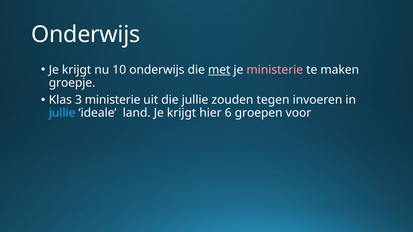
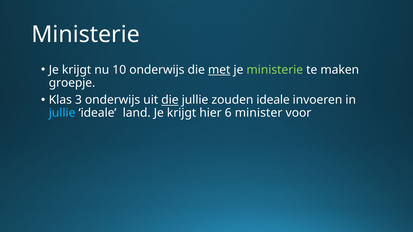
Onderwijs at (86, 35): Onderwijs -> Ministerie
ministerie at (275, 70) colour: pink -> light green
3 ministerie: ministerie -> onderwijs
die at (170, 100) underline: none -> present
zouden tegen: tegen -> ideale
groepen: groepen -> minister
